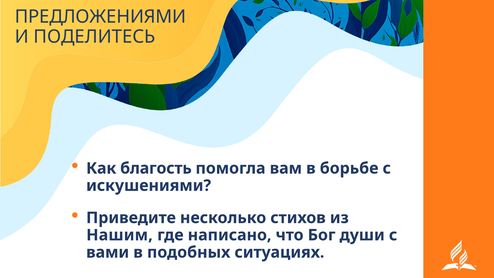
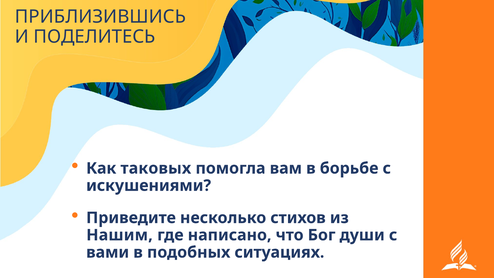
ПРЕДЛОЖЕНИЯМИ: ПРЕДЛОЖЕНИЯМИ -> ПРИБЛИЗИВШИСЬ
благость: благость -> таковых
